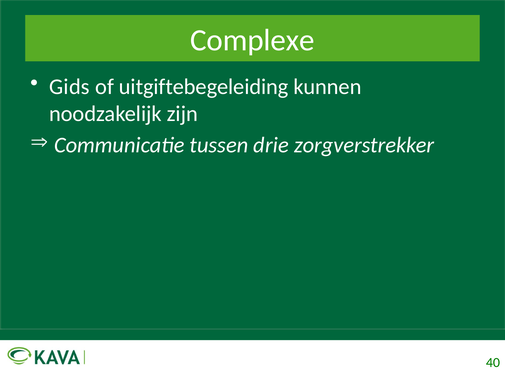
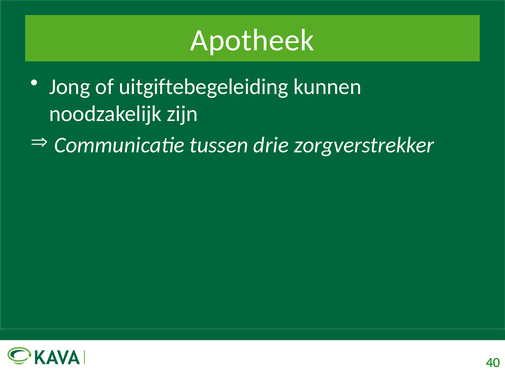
Complexe: Complexe -> Apotheek
Gids: Gids -> Jong
